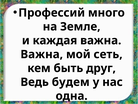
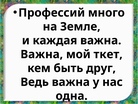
сеть: сеть -> ткет
Ведь будем: будем -> важна
